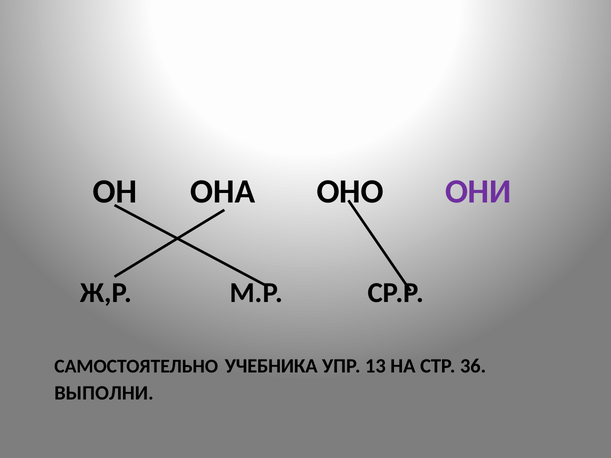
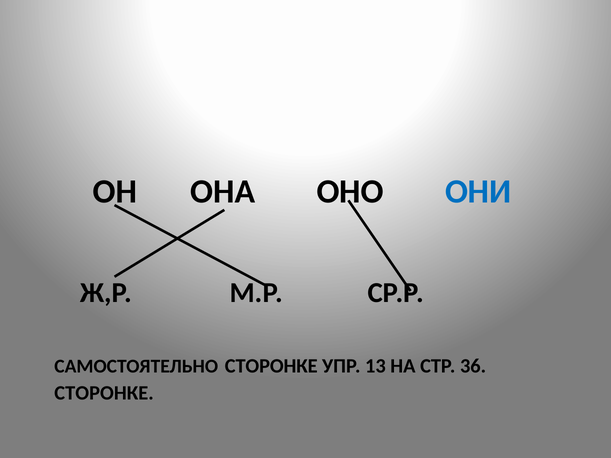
ОНИ colour: purple -> blue
САМОСТОЯТЕЛЬНО УЧЕБНИКА: УЧЕБНИКА -> СТОРОНКЕ
ВЫПОЛНИ at (104, 393): ВЫПОЛНИ -> СТОРОНКЕ
